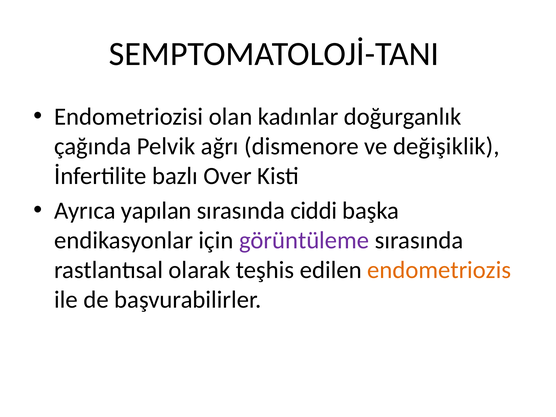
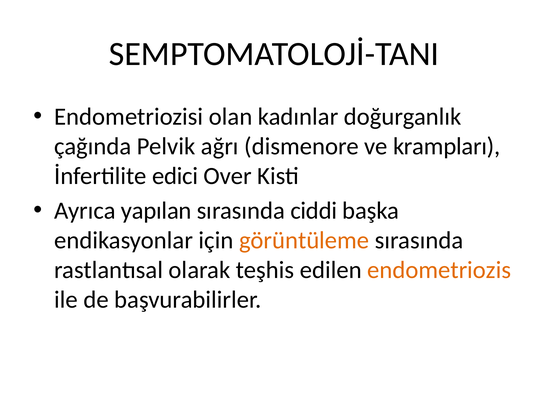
değişiklik: değişiklik -> krampları
bazlı: bazlı -> edici
görüntüleme colour: purple -> orange
